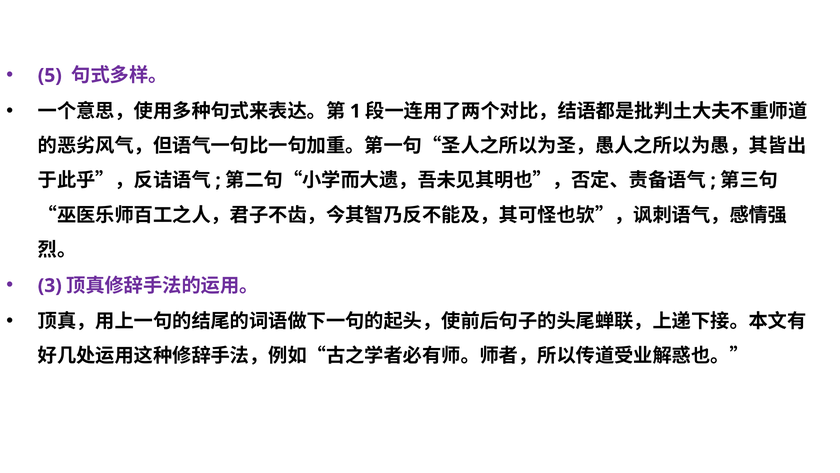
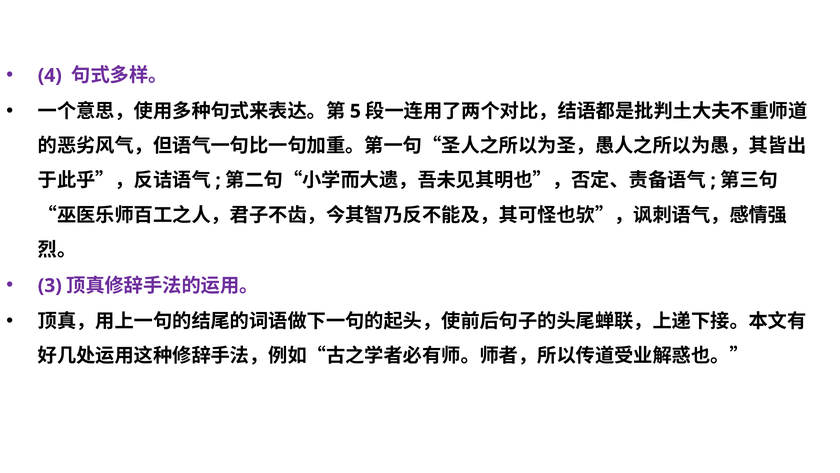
5: 5 -> 4
1: 1 -> 5
